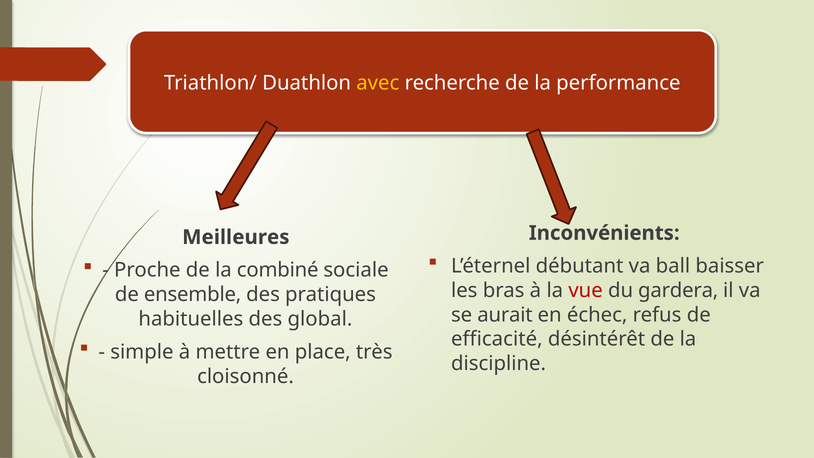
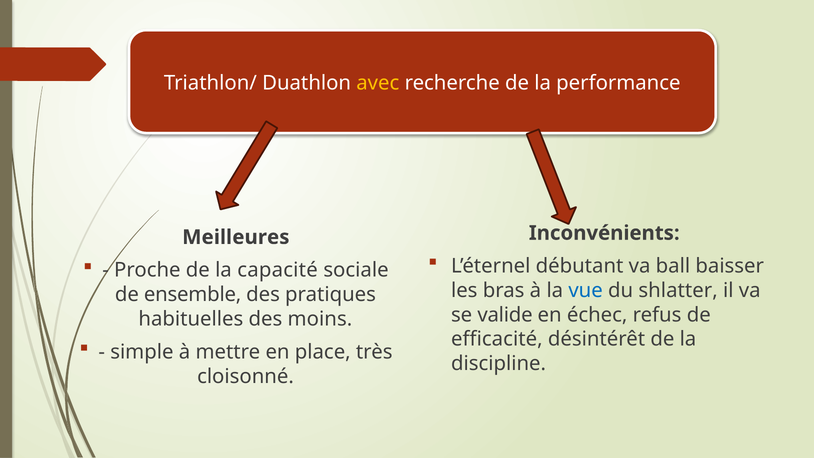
combiné: combiné -> capacité
vue colour: red -> blue
gardera: gardera -> shlatter
aurait: aurait -> valide
global: global -> moins
